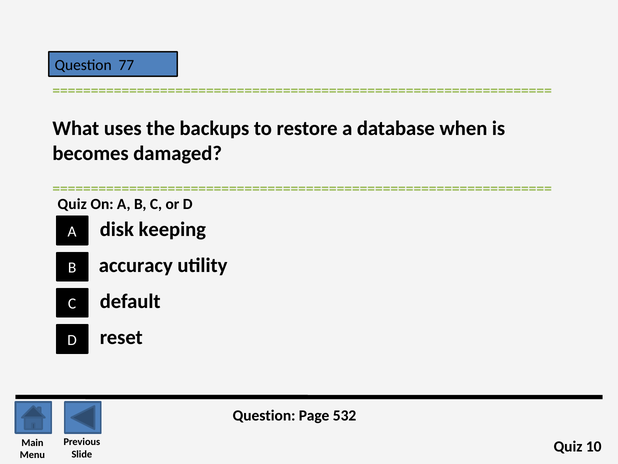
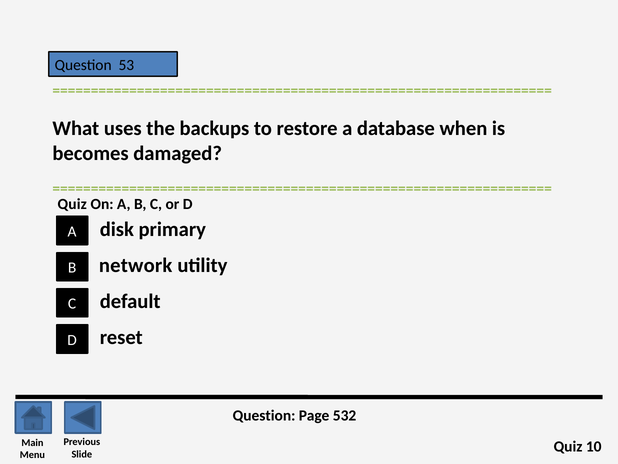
77: 77 -> 53
keeping: keeping -> primary
accuracy: accuracy -> network
